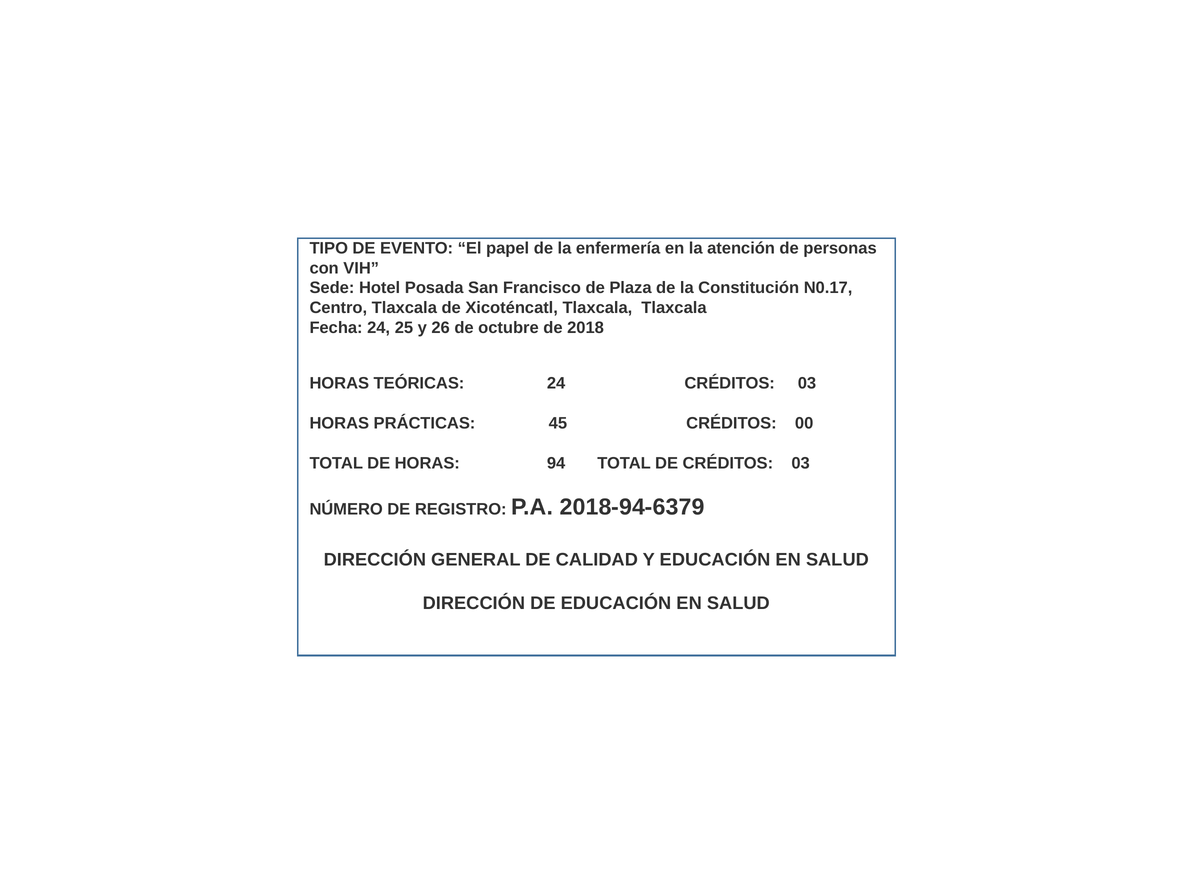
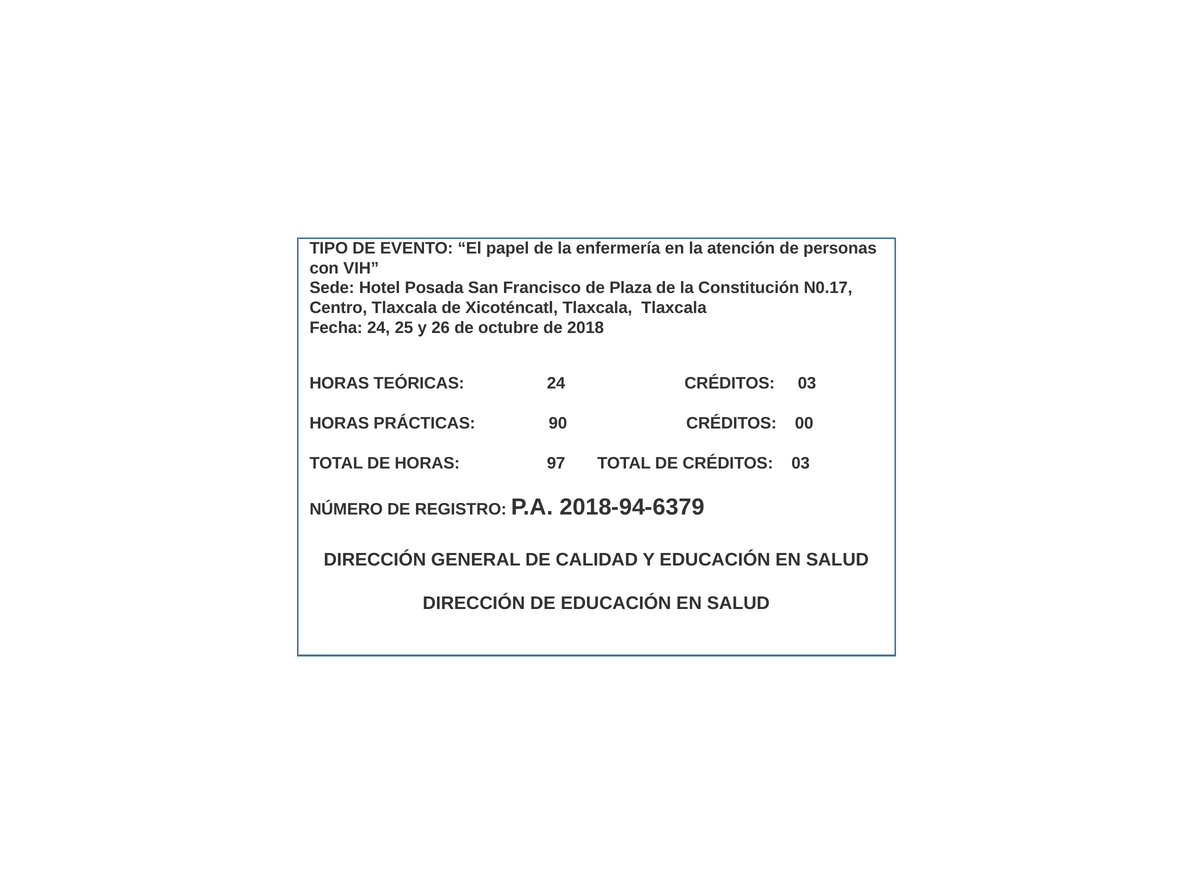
45: 45 -> 90
94: 94 -> 97
